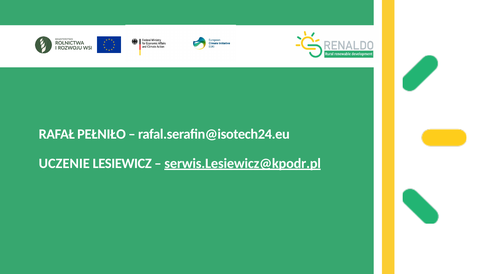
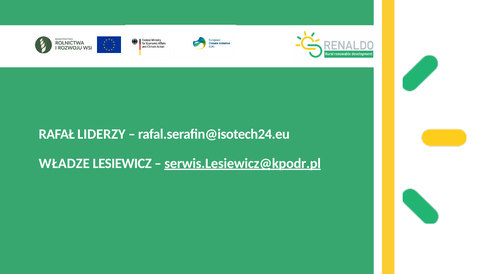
PEŁNIŁO: PEŁNIŁO -> LIDERZY
UCZENIE: UCZENIE -> WŁADZE
